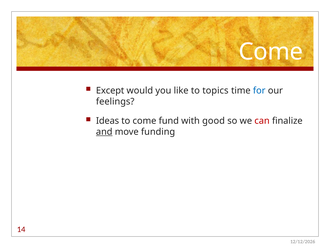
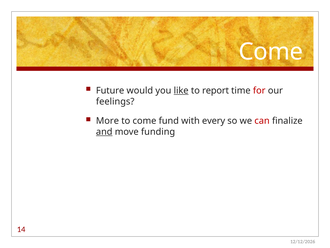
Except: Except -> Future
like underline: none -> present
topics: topics -> report
for colour: blue -> red
Ideas: Ideas -> More
good: good -> every
